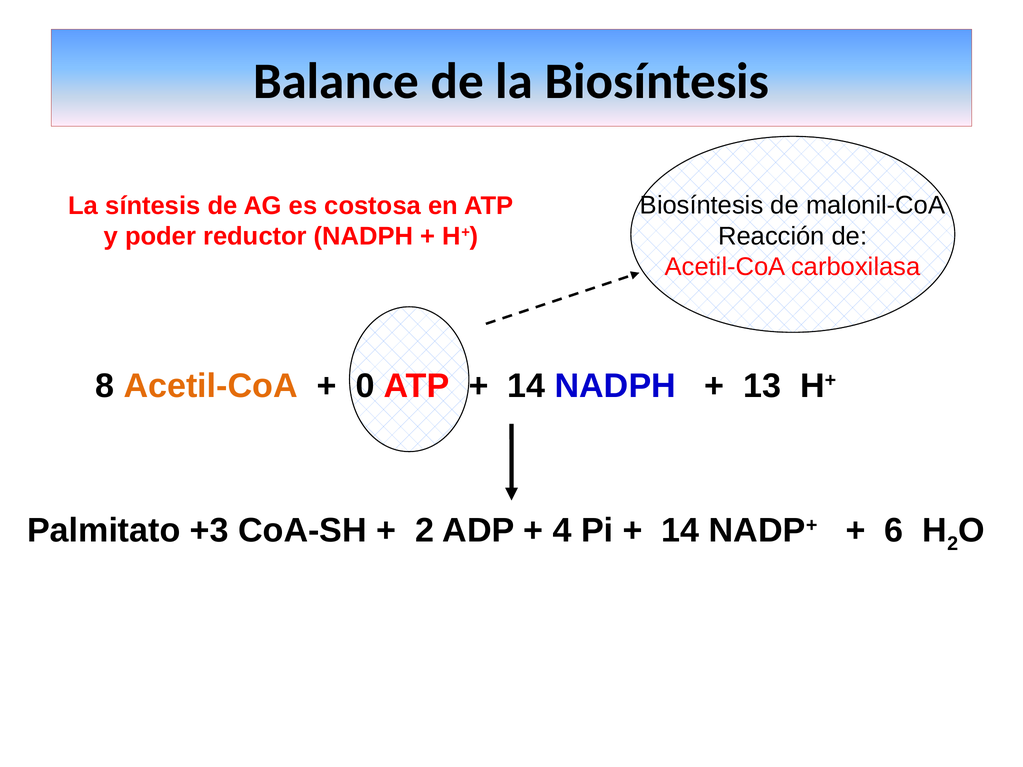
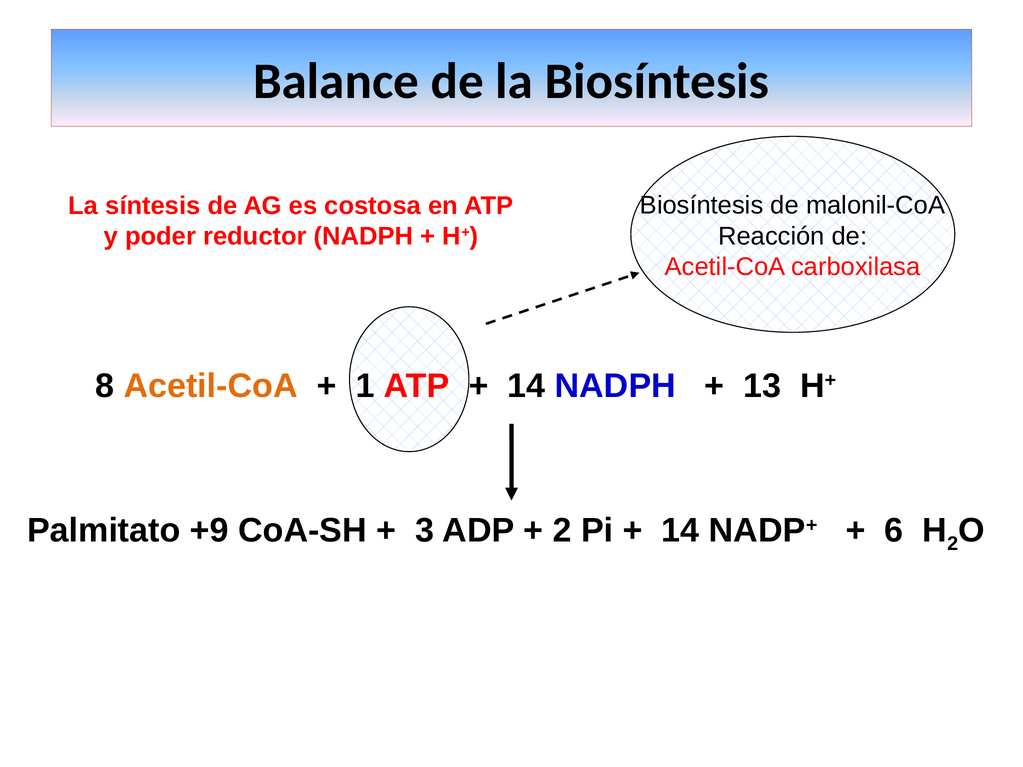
0: 0 -> 1
+3: +3 -> +9
2 at (425, 531): 2 -> 3
4 at (562, 531): 4 -> 2
